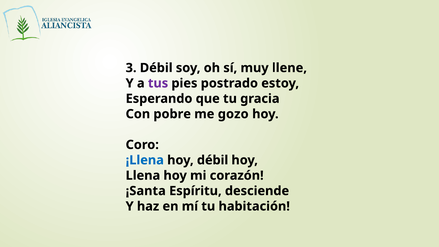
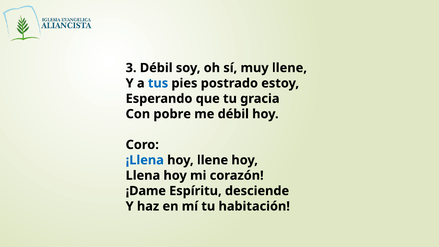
tus colour: purple -> blue
me gozo: gozo -> débil
hoy débil: débil -> llene
¡Santa: ¡Santa -> ¡Dame
